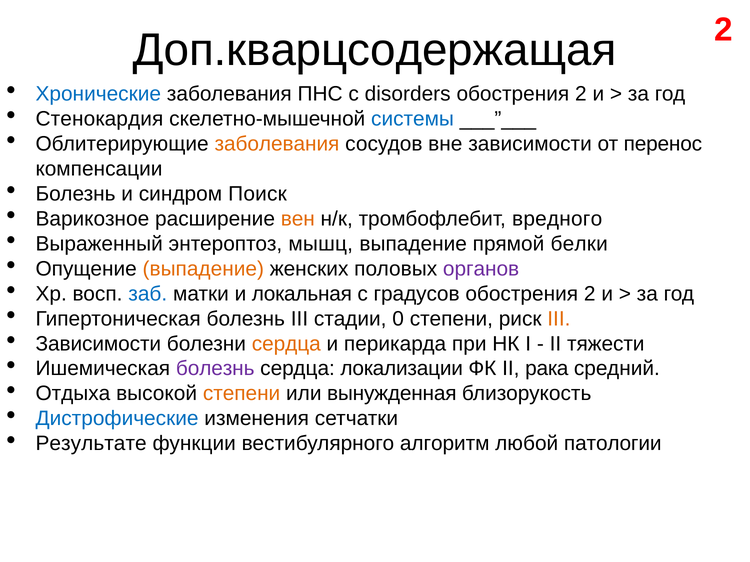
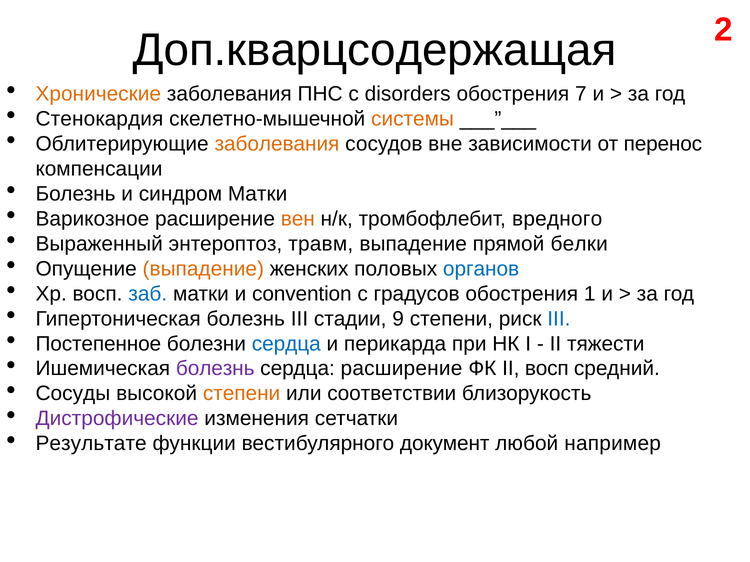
Хронические colour: blue -> orange
2 at (581, 94): 2 -> 7
системы colour: blue -> orange
синдром Поиск: Поиск -> Матки
мышц: мышц -> травм
органов colour: purple -> blue
локальная: локальная -> convention
2 at (590, 294): 2 -> 1
0: 0 -> 9
III at (559, 319) colour: orange -> blue
Зависимости at (98, 344): Зависимости -> Постепенное
сердца at (286, 344) colour: orange -> blue
сердца локализации: локализации -> расширение
II рака: рака -> восп
Отдыха: Отдыха -> Сосуды
вынужденная: вынужденная -> соответствии
Дистрофические colour: blue -> purple
алгоритм: алгоритм -> документ
патологии: патологии -> например
